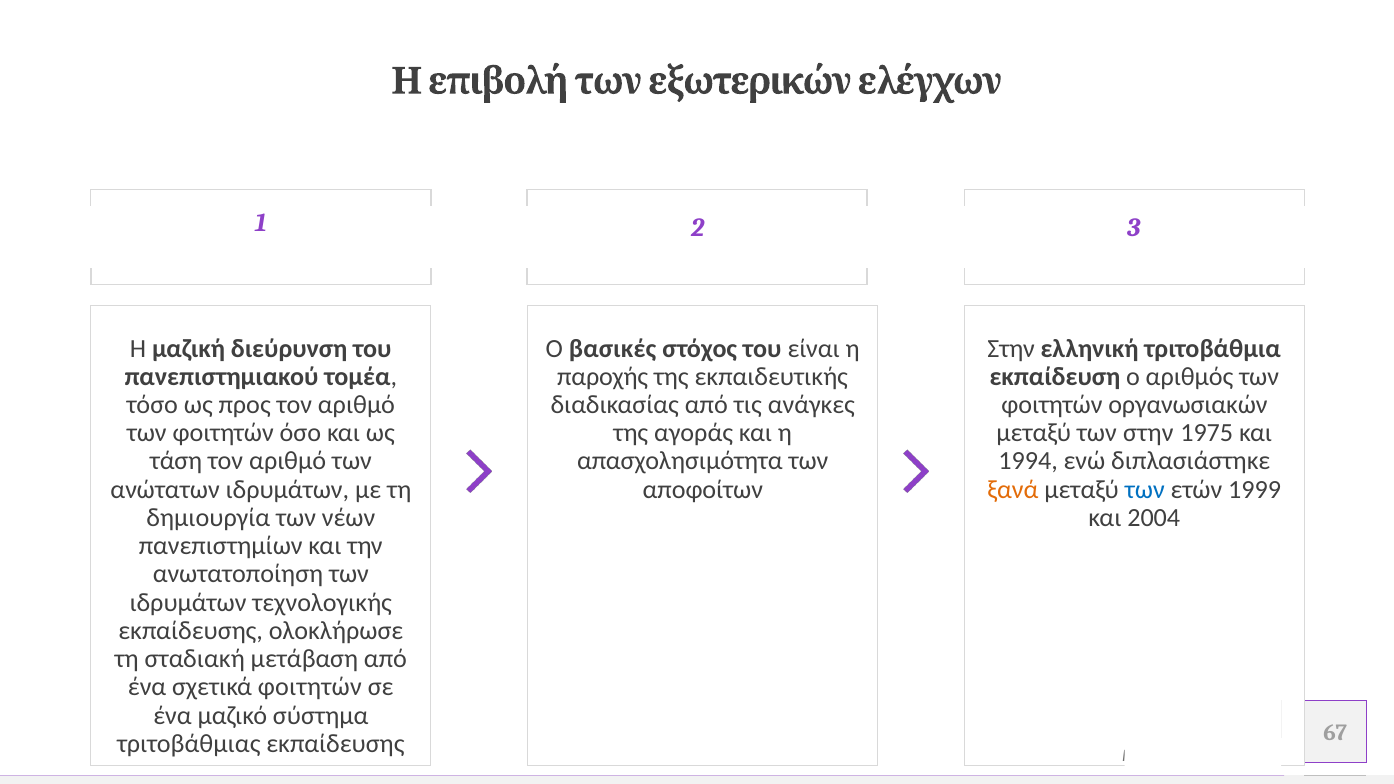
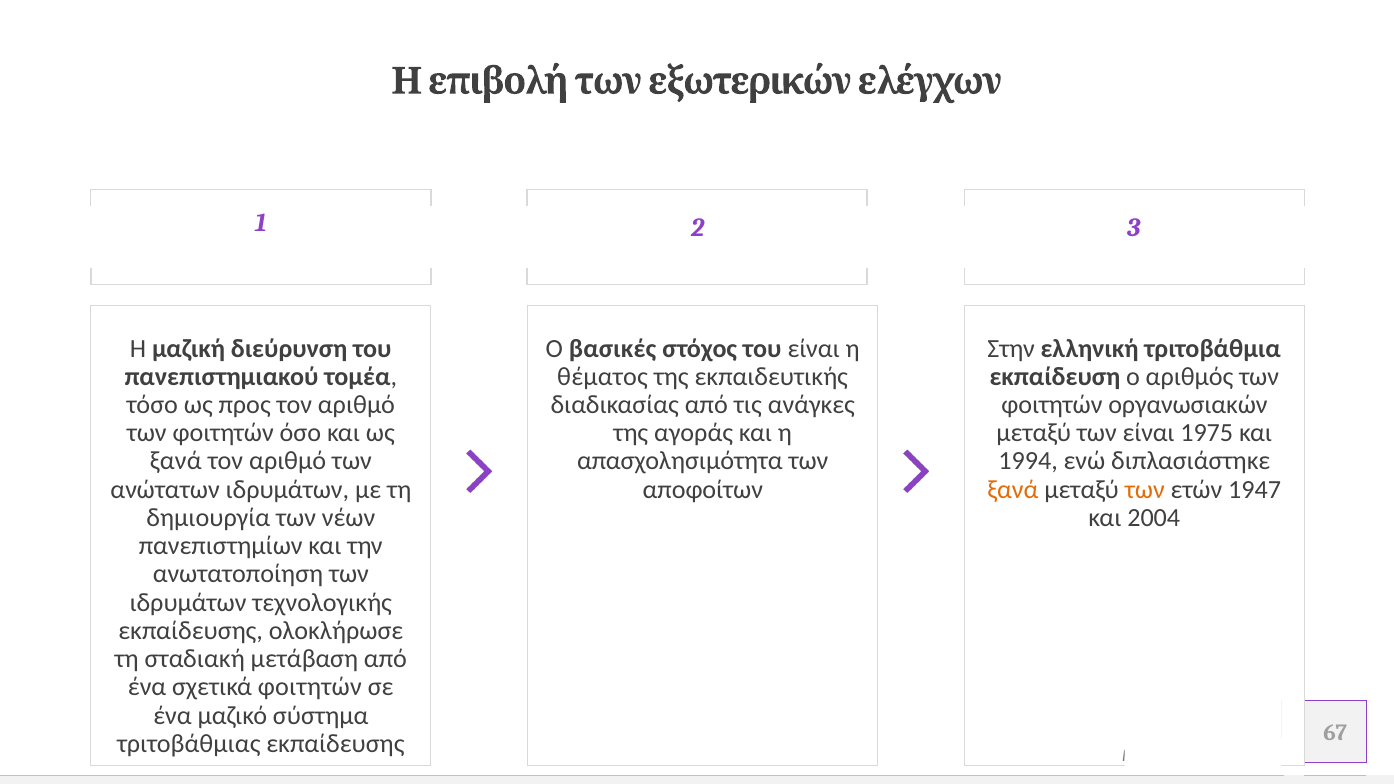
παροχής: παροχής -> θέματος
των στην: στην -> είναι
τάση at (176, 461): τάση -> ξανά
των at (1145, 490) colour: blue -> orange
1999: 1999 -> 1947
